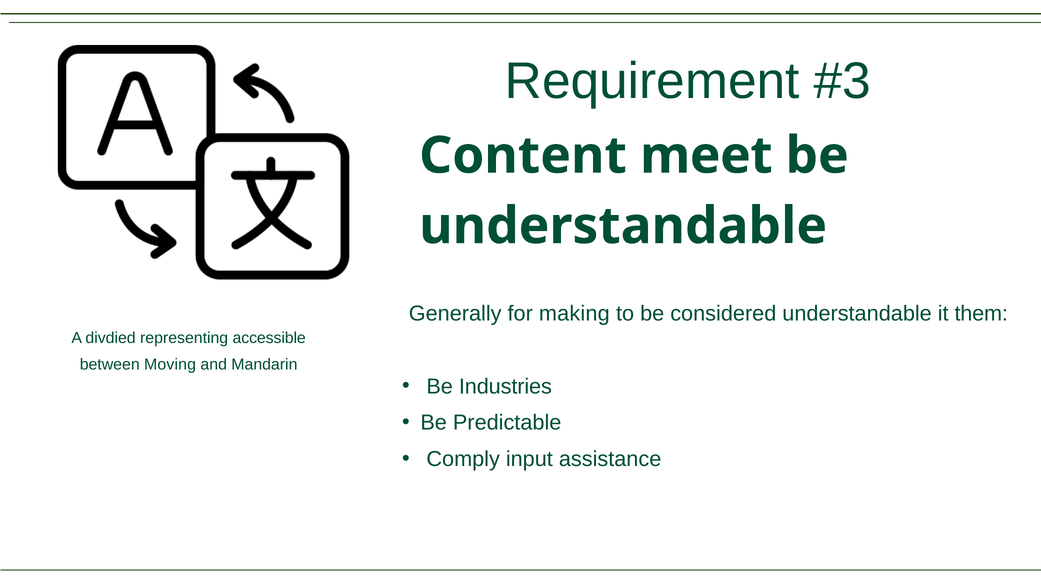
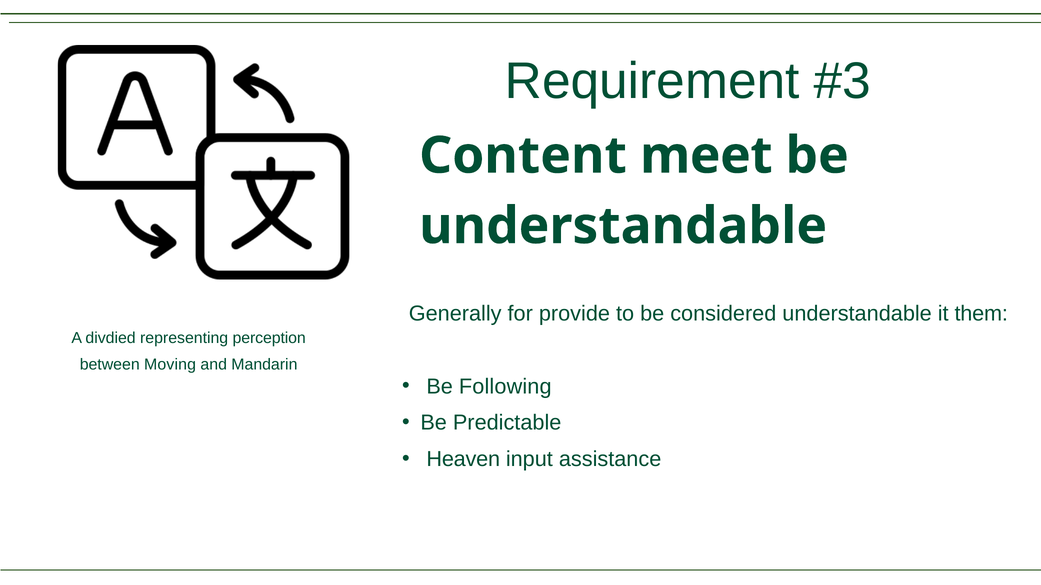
making: making -> provide
accessible: accessible -> perception
Industries: Industries -> Following
Comply: Comply -> Heaven
